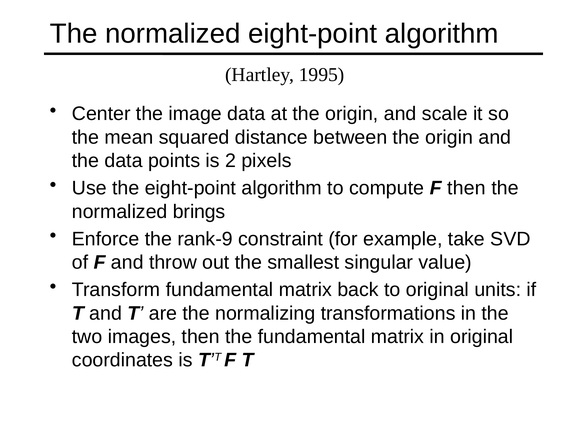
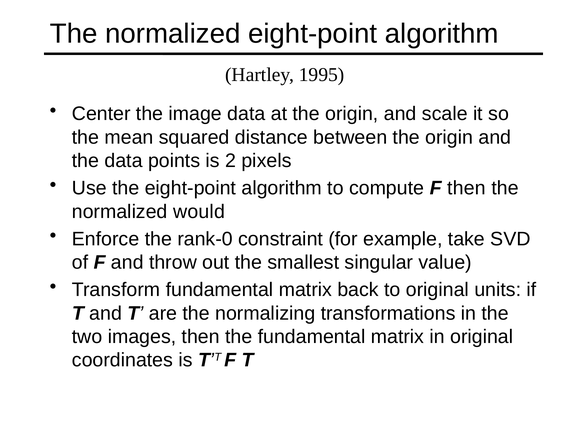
brings: brings -> would
rank-9: rank-9 -> rank-0
